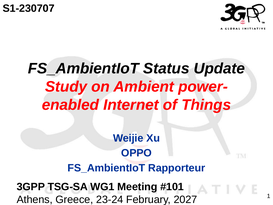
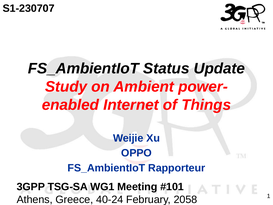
23-24: 23-24 -> 40-24
2027: 2027 -> 2058
